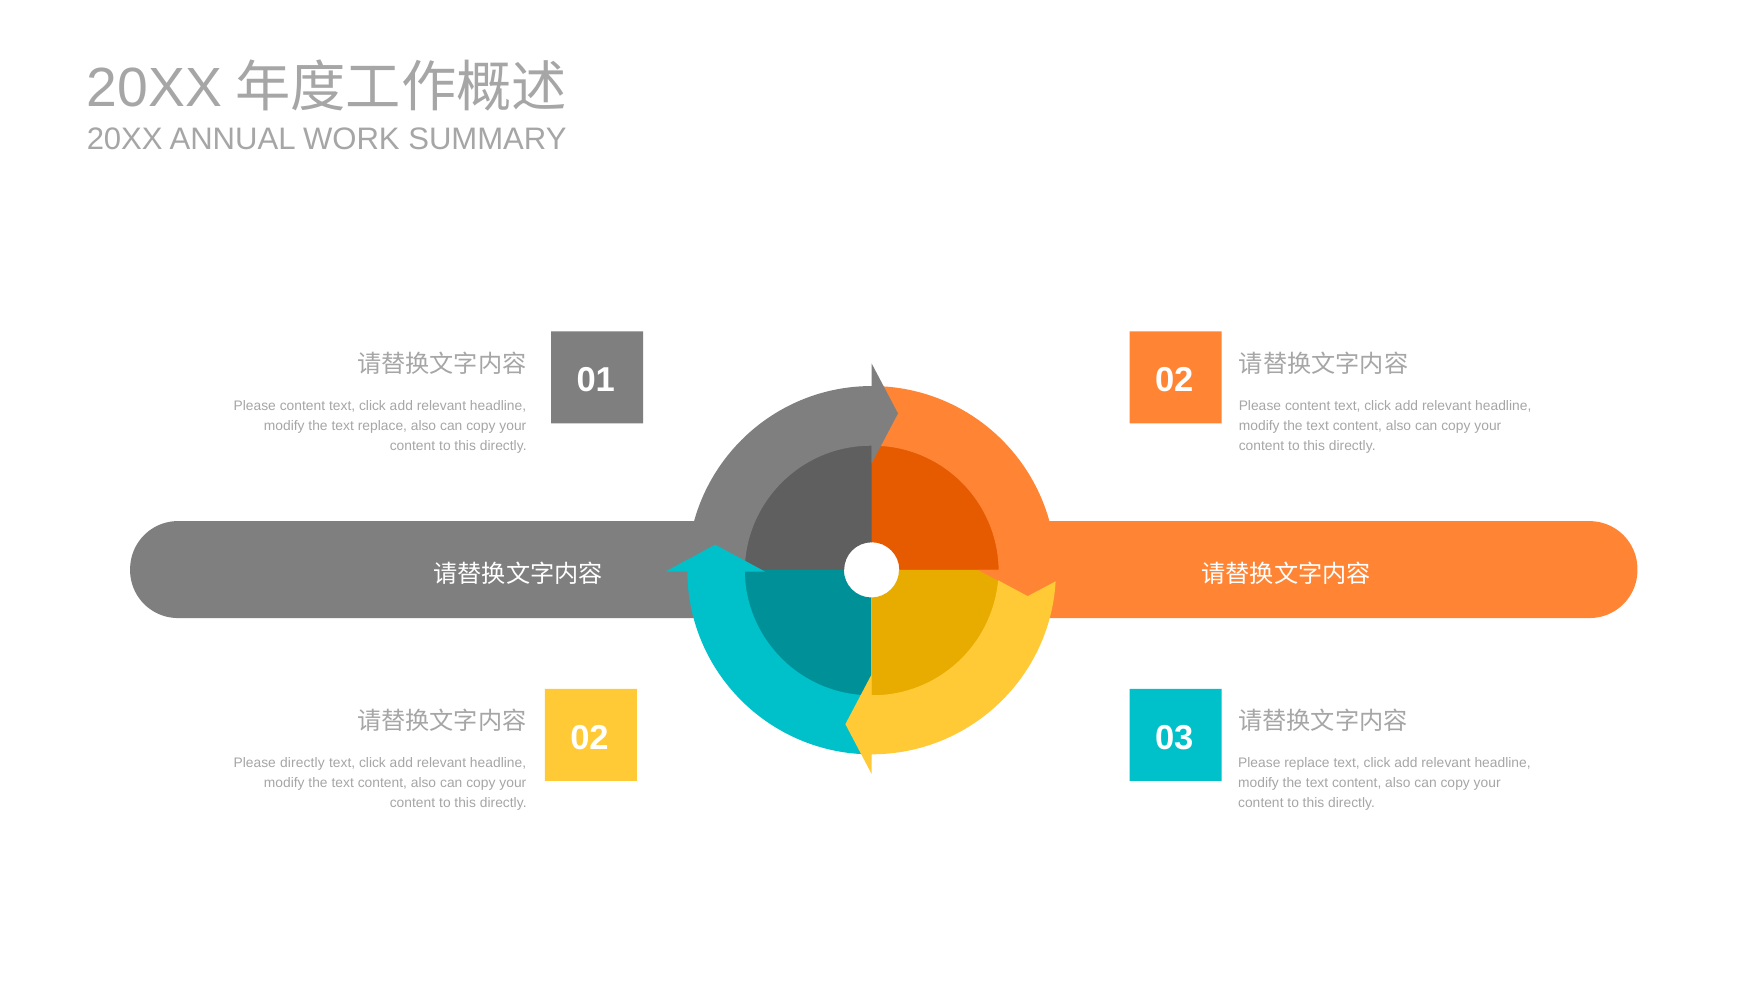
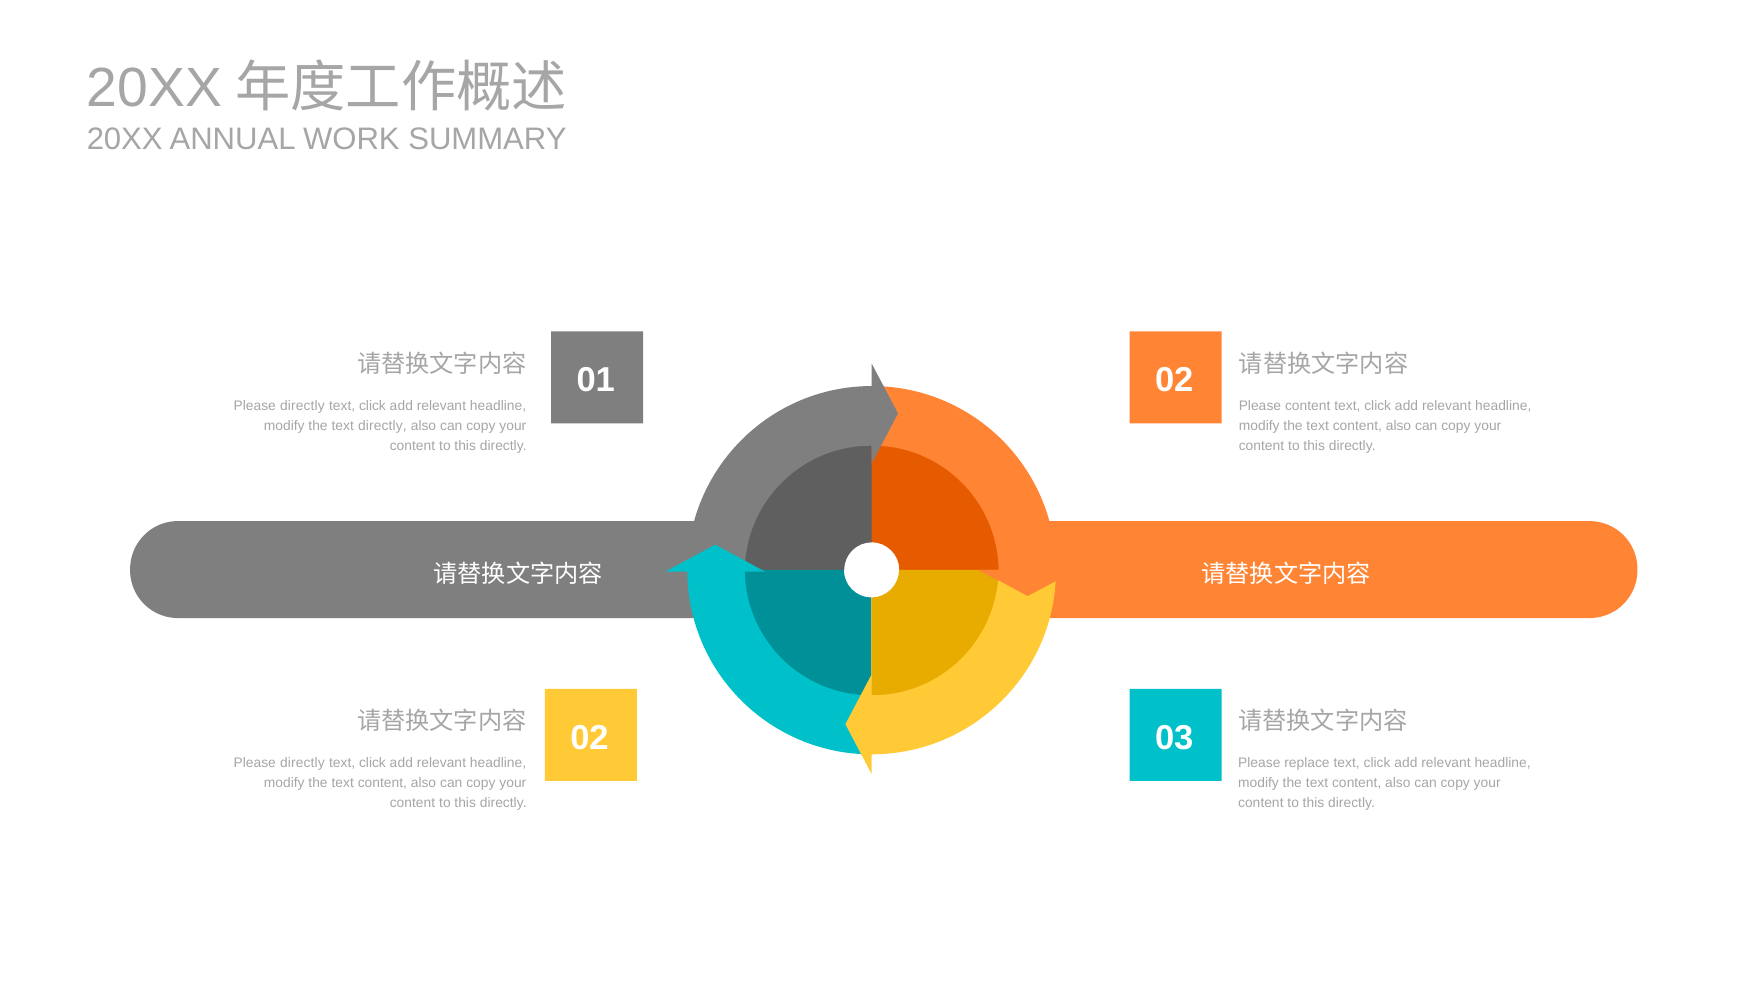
content at (302, 406): content -> directly
text replace: replace -> directly
